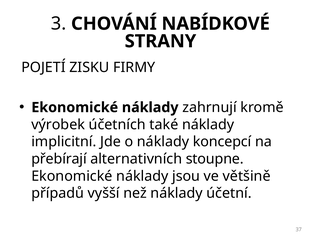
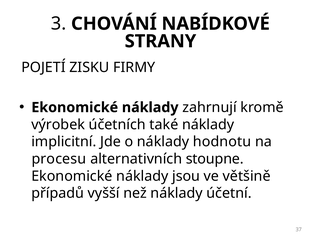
koncepcí: koncepcí -> hodnotu
přebírají: přebírají -> procesu
